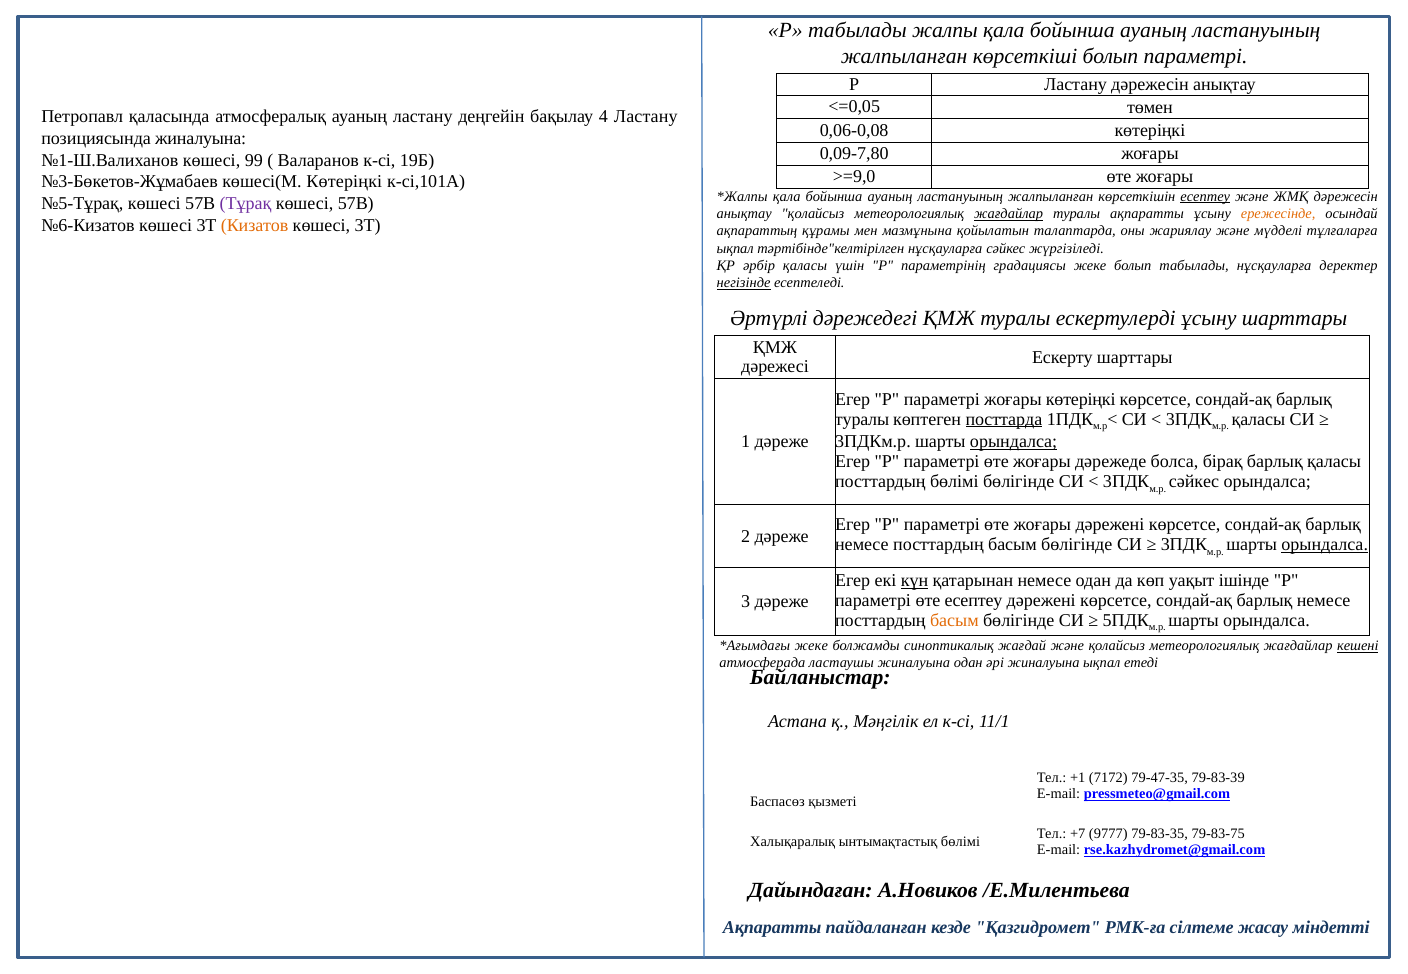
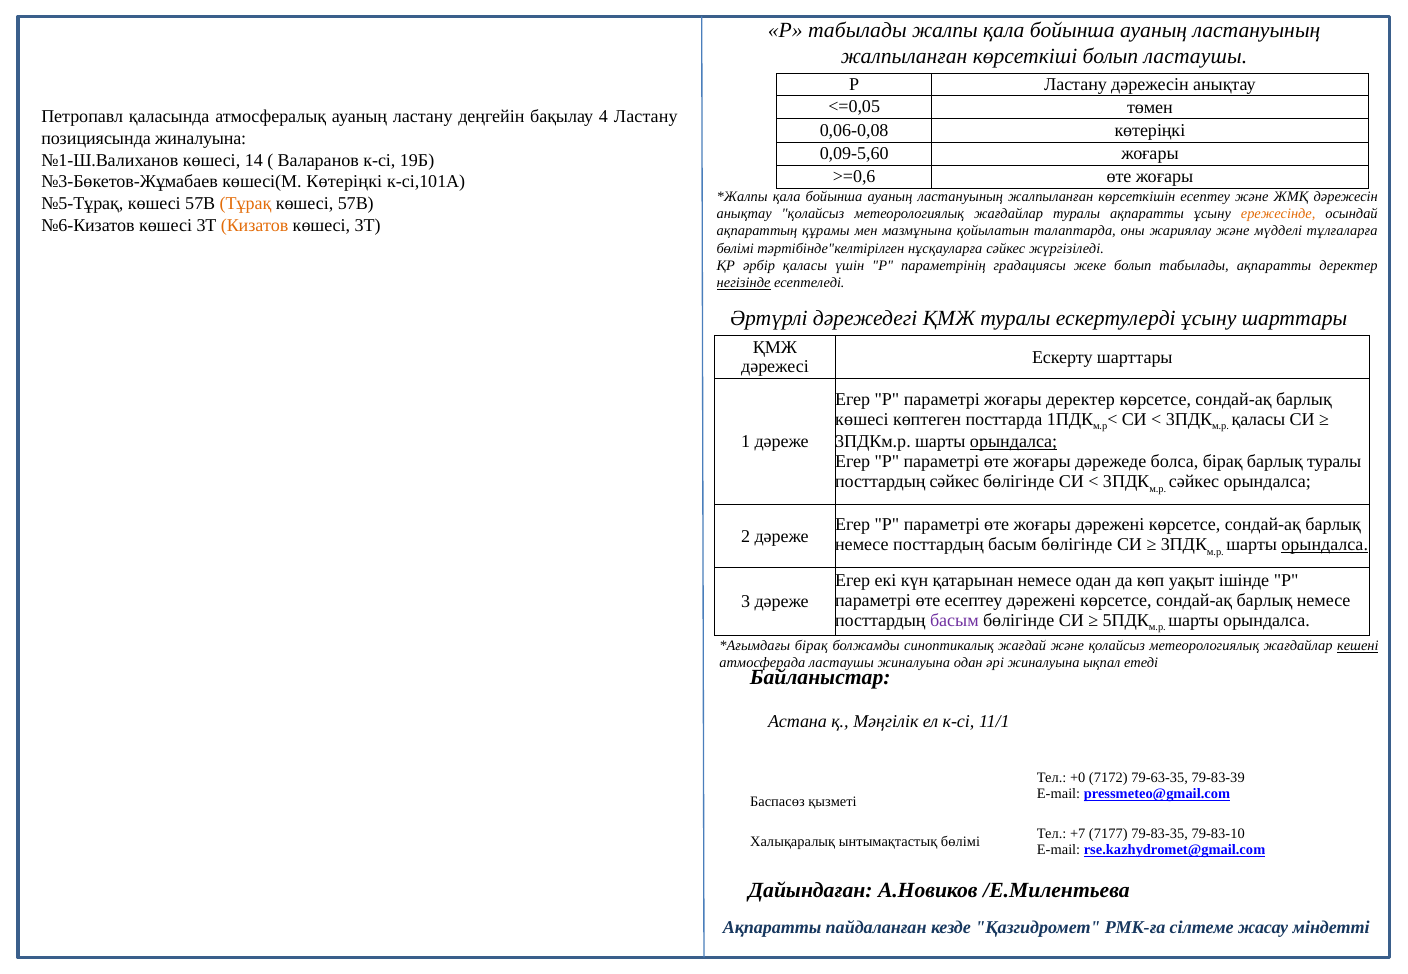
болып параметрі: параметрі -> ластаушы
0,09-7,80: 0,09-7,80 -> 0,09-5,60
99: 99 -> 14
>=9,0: >=9,0 -> >=0,6
есептеу at (1205, 197) underline: present -> none
Тұрақ colour: purple -> orange
жағдайлар at (1009, 214) underline: present -> none
ықпал at (735, 249): ықпал -> бөлімі
табылады нұсқауларға: нұсқауларға -> ақпаратты
жоғары көтеріңкі: көтеріңкі -> деректер
туралы at (862, 419): туралы -> көшесі
посттарда underline: present -> none
барлық қаласы: қаласы -> туралы
посттардың бөлімі: бөлімі -> сәйкес
күн underline: present -> none
басым at (954, 621) colour: orange -> purple
жеке at (811, 646): жеке -> бірақ
+1: +1 -> +0
79-47-35: 79-47-35 -> 79-63-35
9777: 9777 -> 7177
79-83-75: 79-83-75 -> 79-83-10
